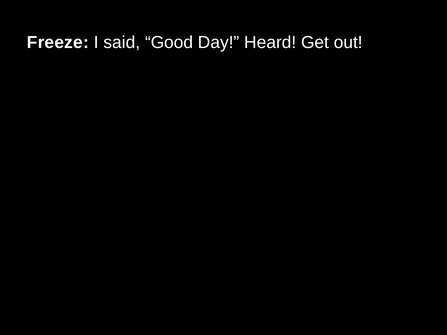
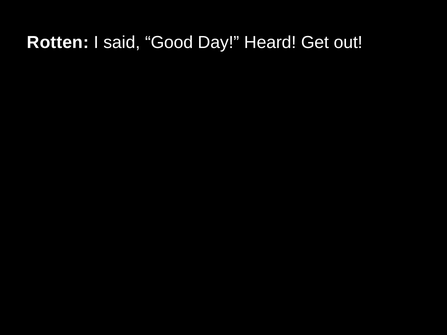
Freeze: Freeze -> Rotten
